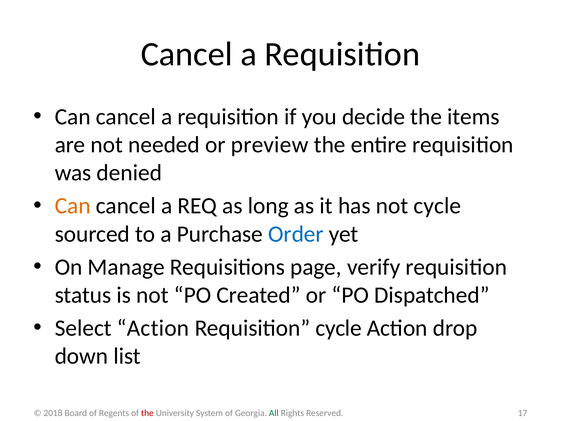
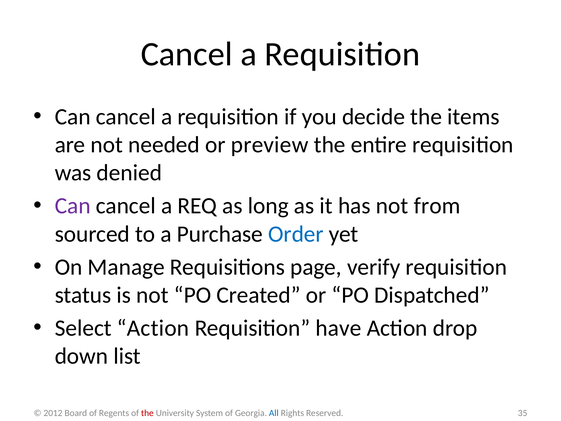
Can at (73, 206) colour: orange -> purple
not cycle: cycle -> from
Requisition cycle: cycle -> have
2018: 2018 -> 2012
All colour: green -> blue
17: 17 -> 35
